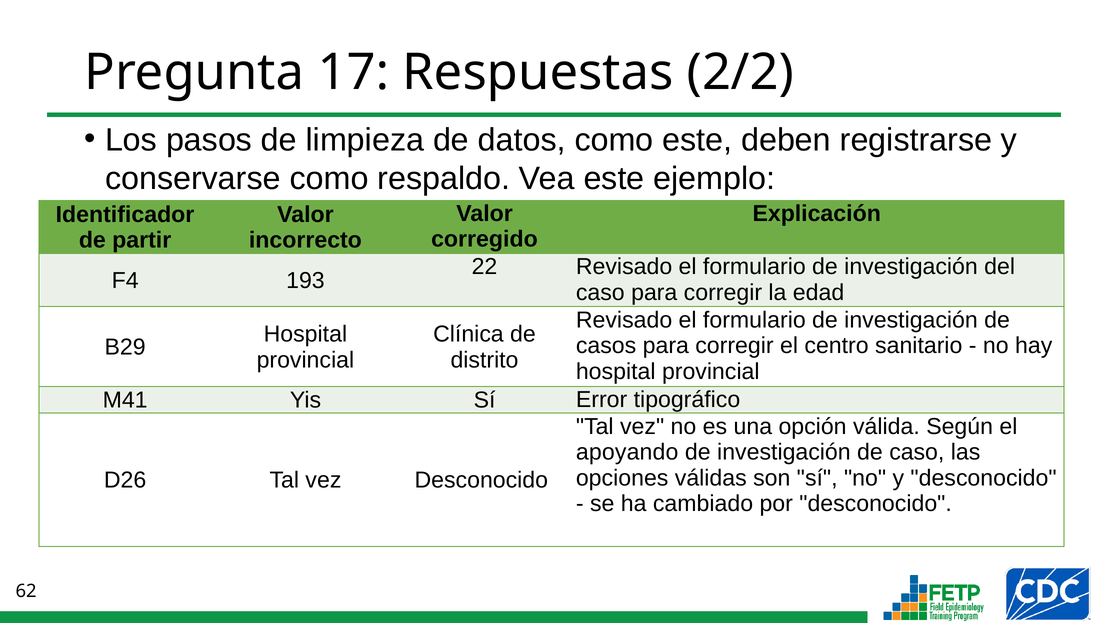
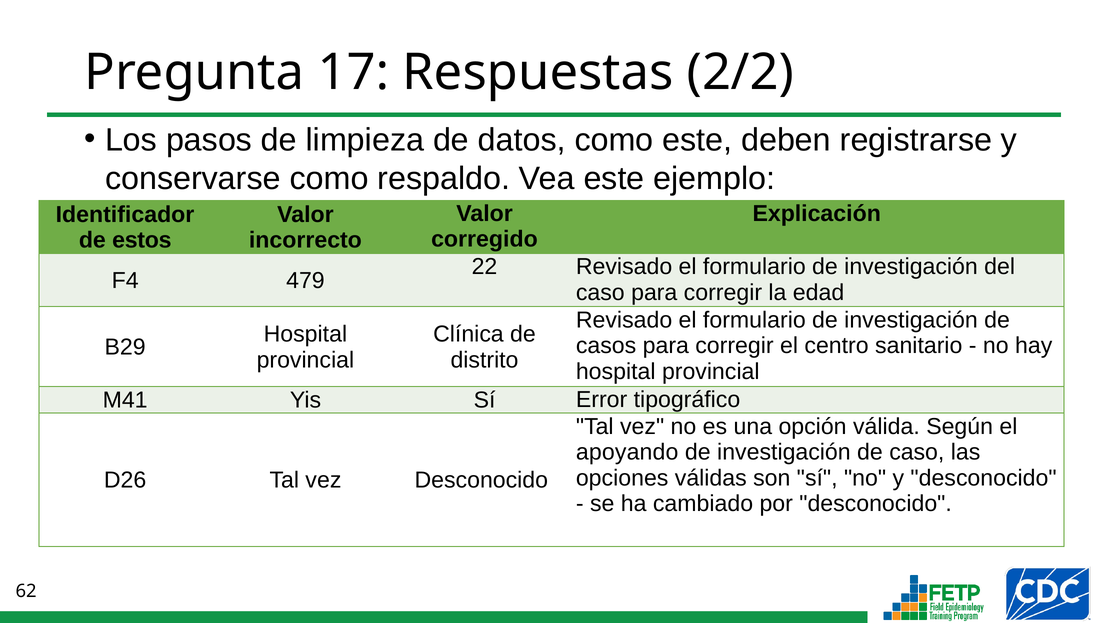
partir: partir -> estos
193: 193 -> 479
